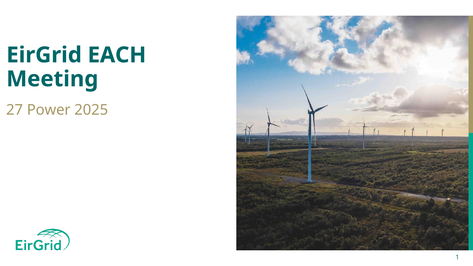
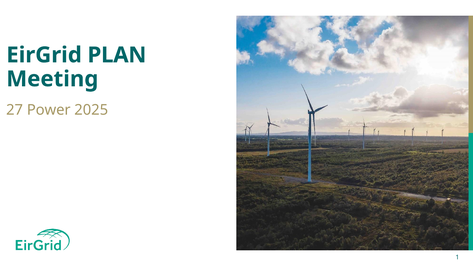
EACH: EACH -> PLAN
